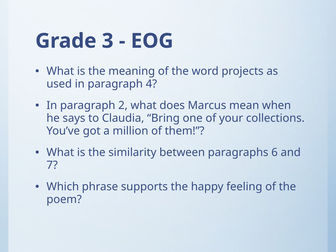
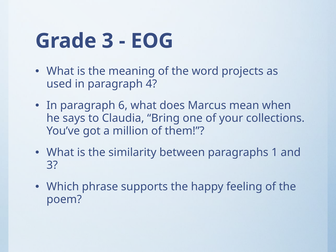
2: 2 -> 6
6: 6 -> 1
7 at (52, 165): 7 -> 3
